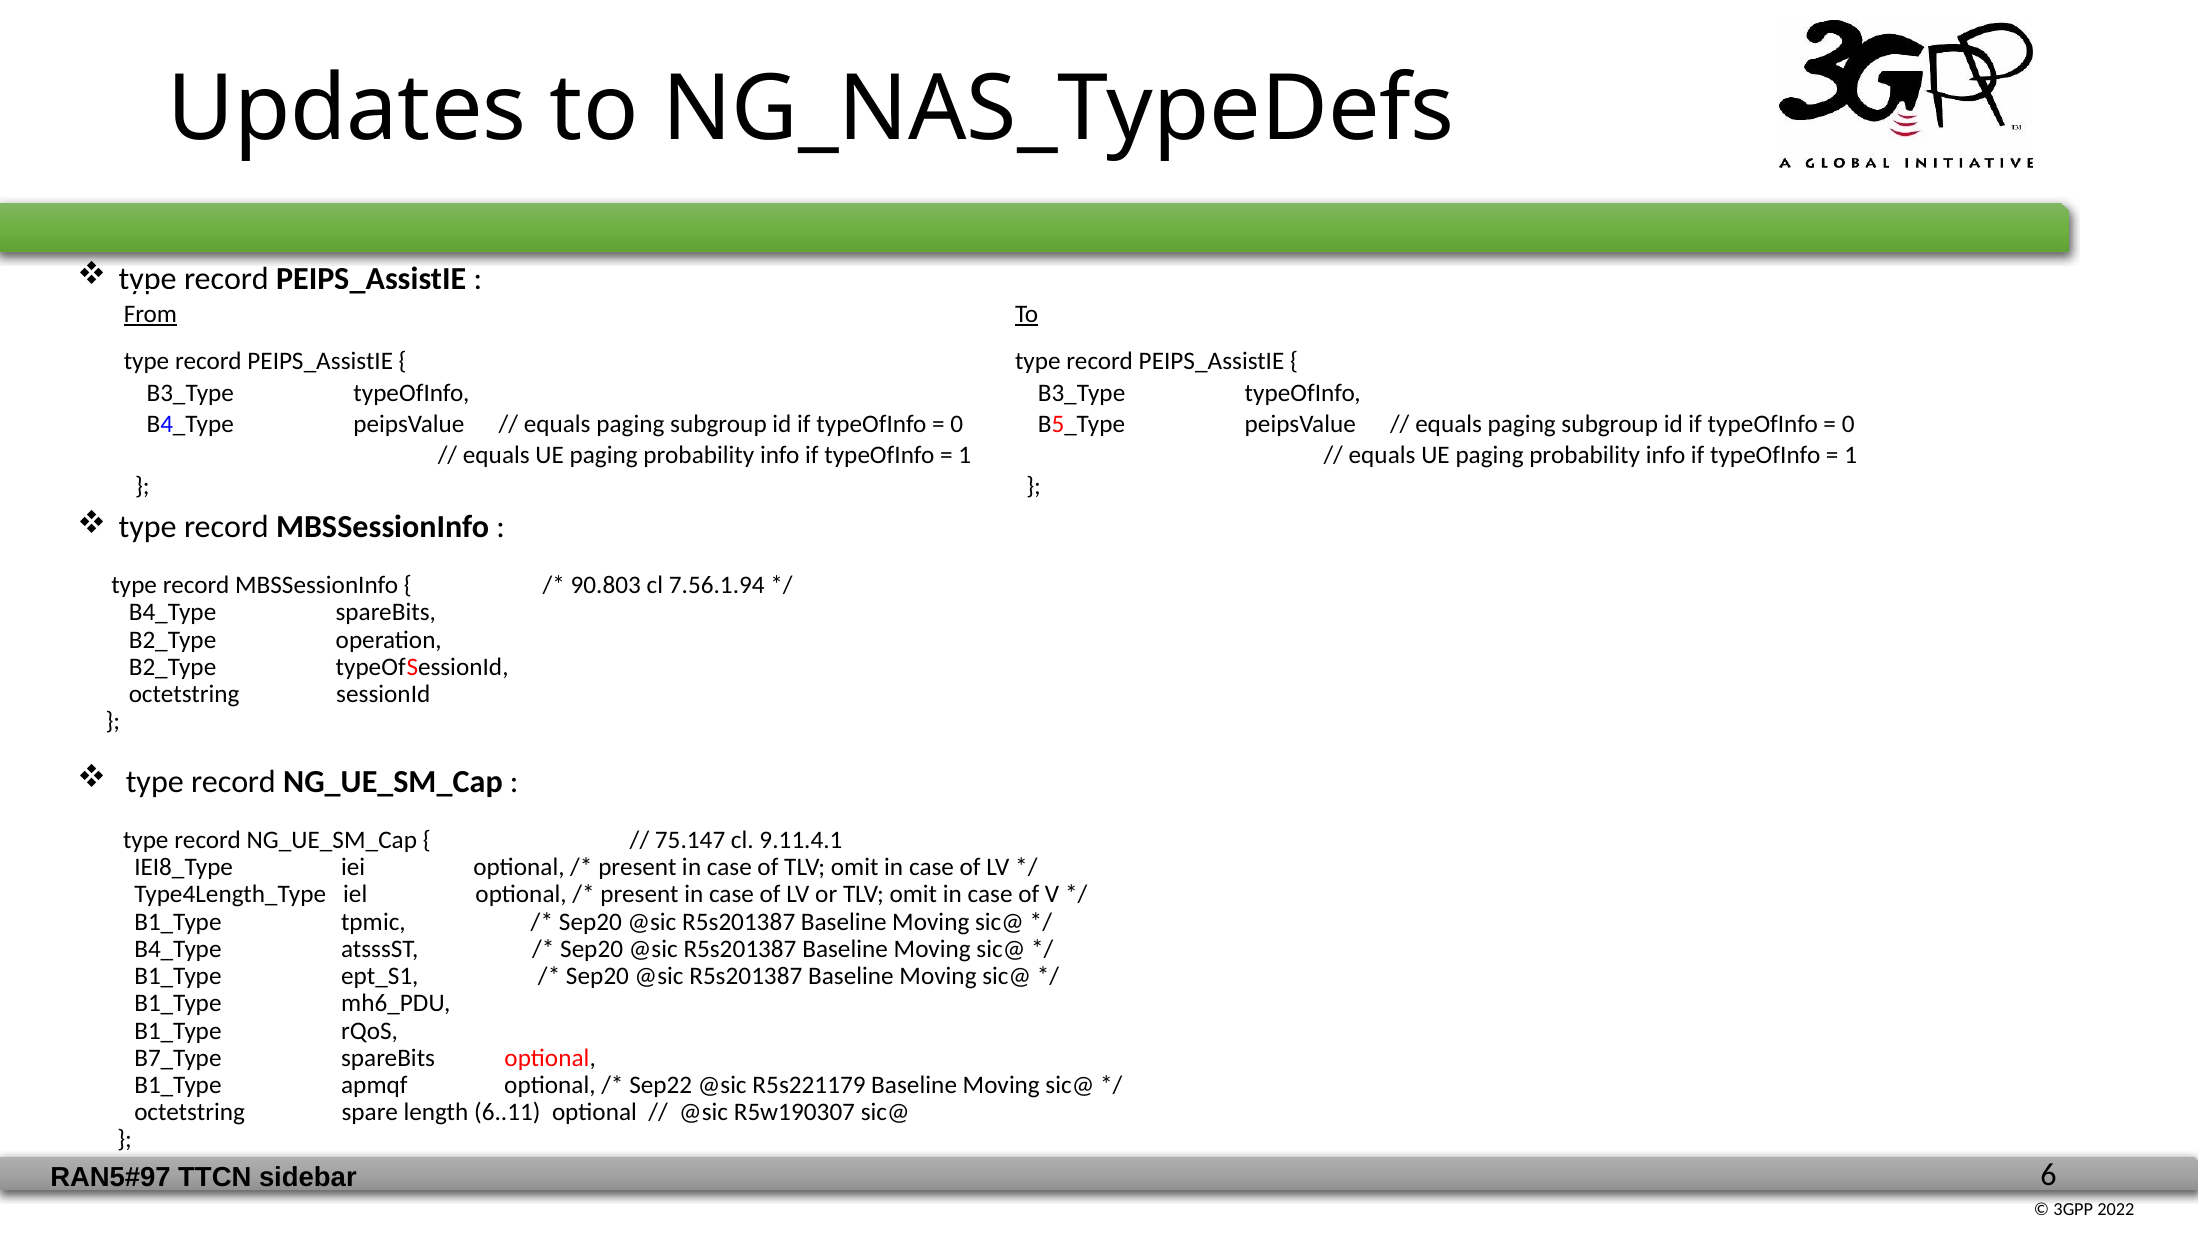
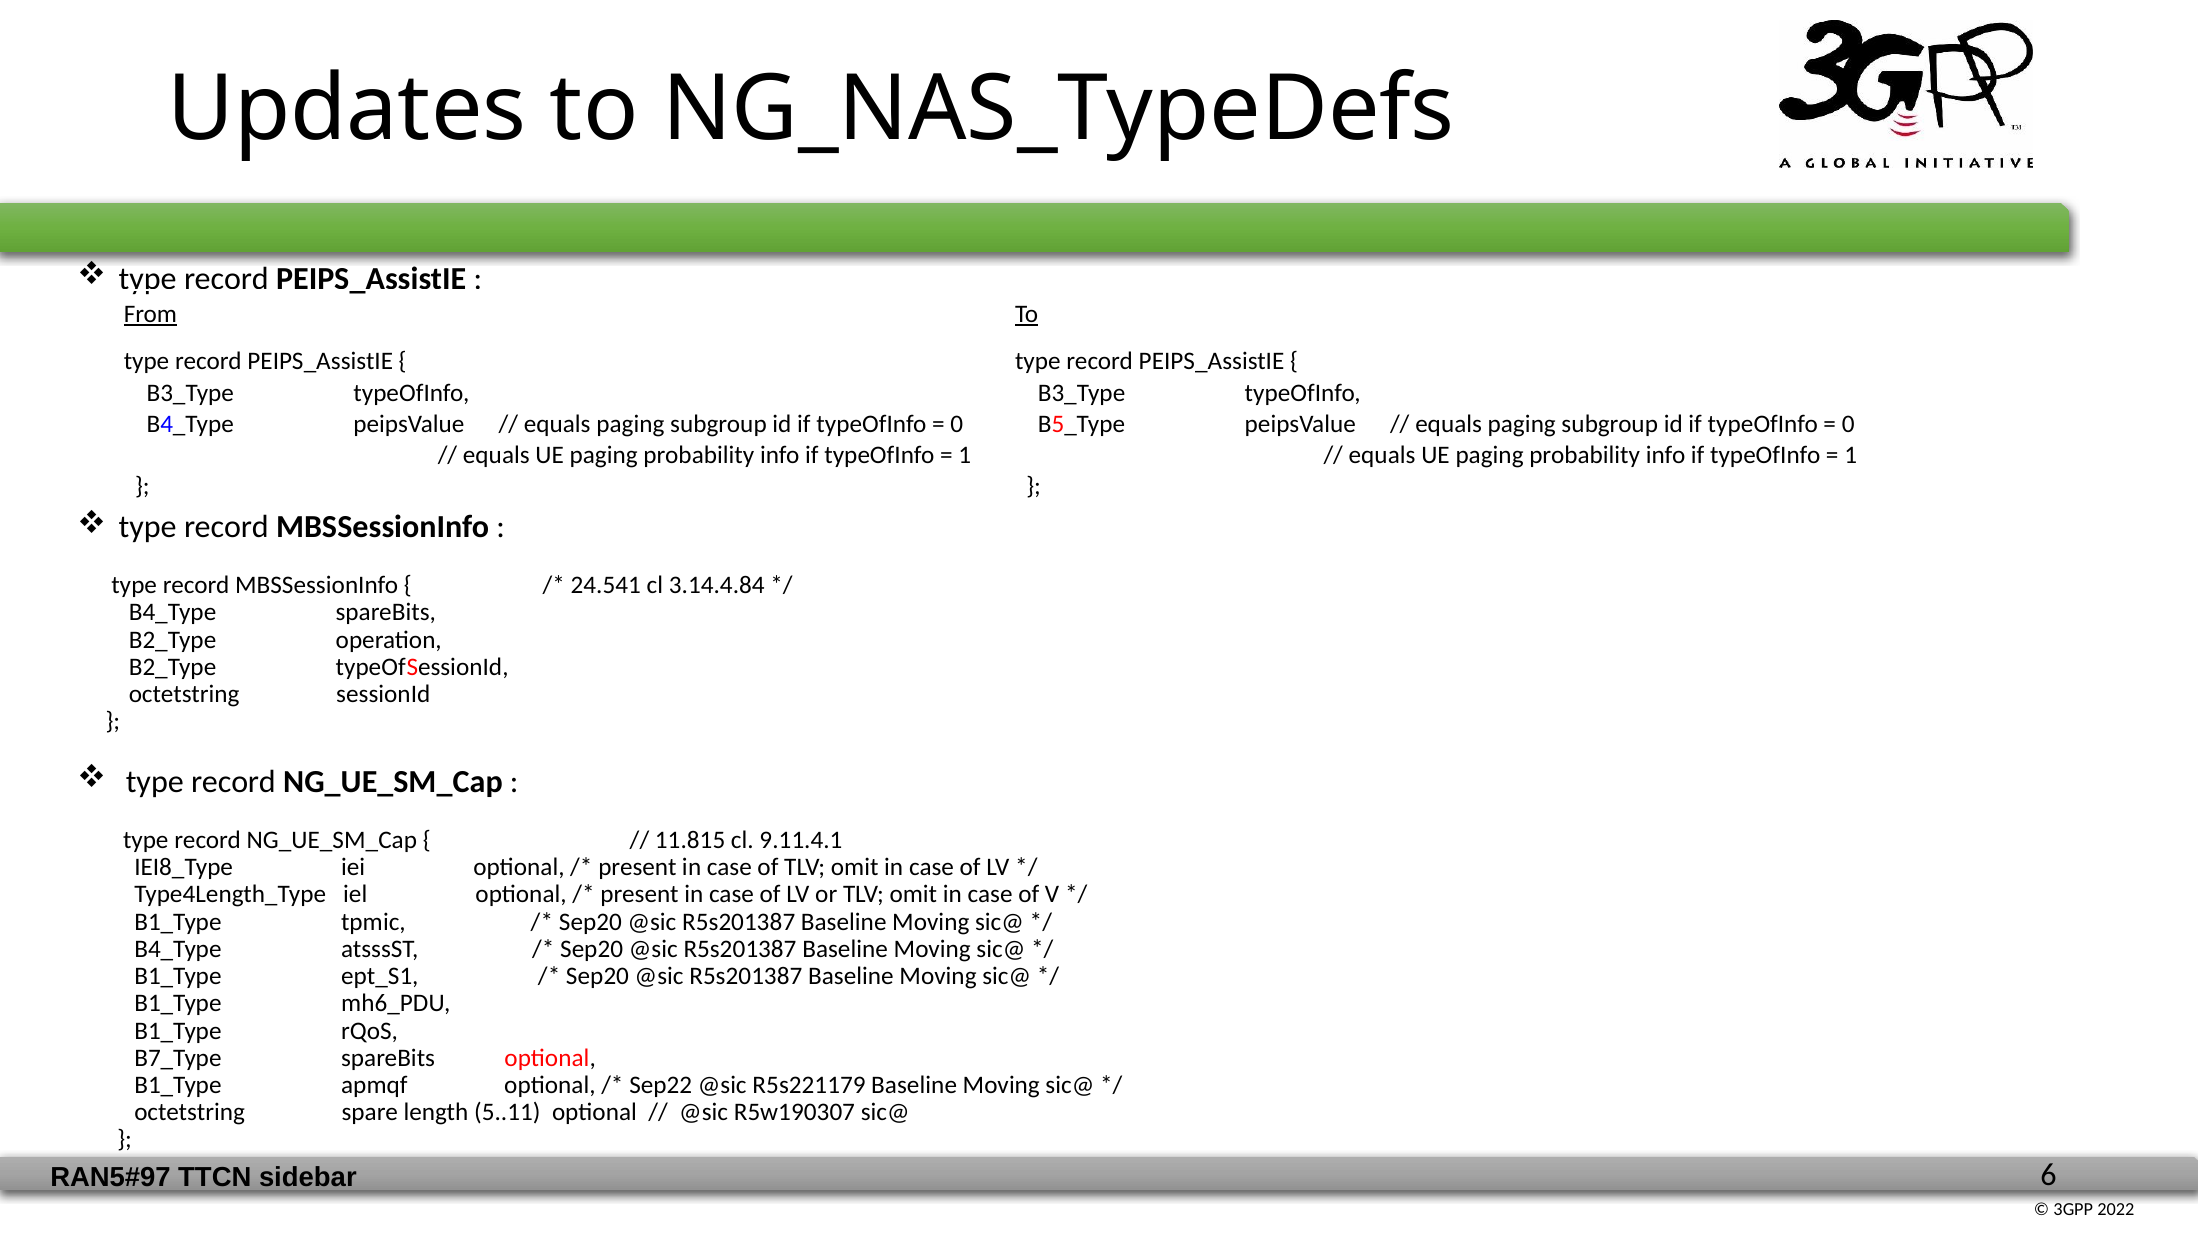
90.803: 90.803 -> 24.541
7.56.1.94: 7.56.1.94 -> 3.14.4.84
75.147: 75.147 -> 11.815
6..11: 6..11 -> 5..11
